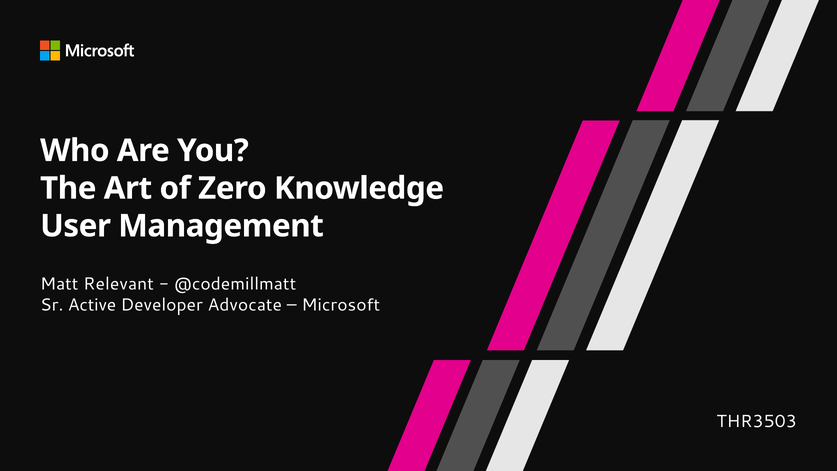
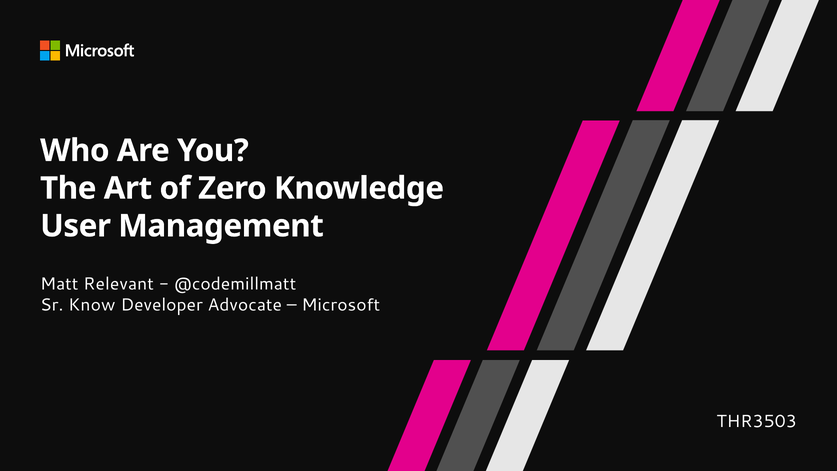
Active: Active -> Know
